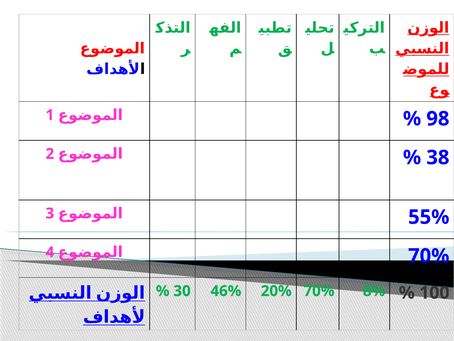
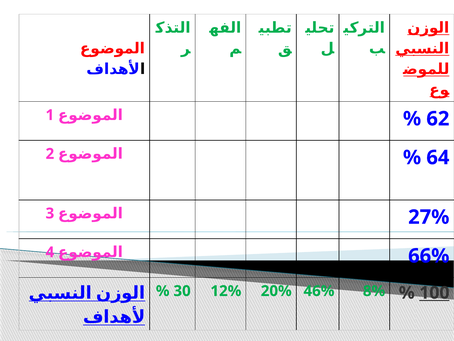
98: 98 -> 62
38: 38 -> 64
55%: 55% -> 27%
4 70%: 70% -> 66%
46%: 46% -> 12%
20% 70%: 70% -> 46%
100 underline: none -> present
